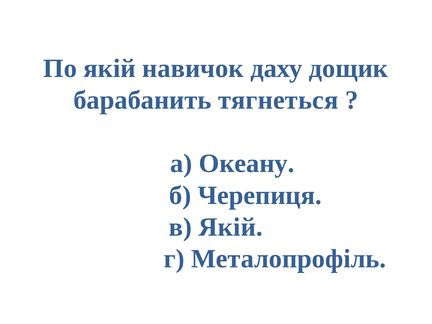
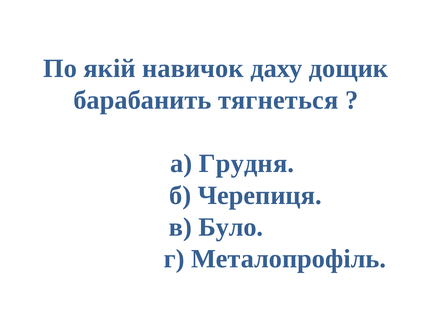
Океану: Океану -> Грудня
в Якій: Якій -> Було
